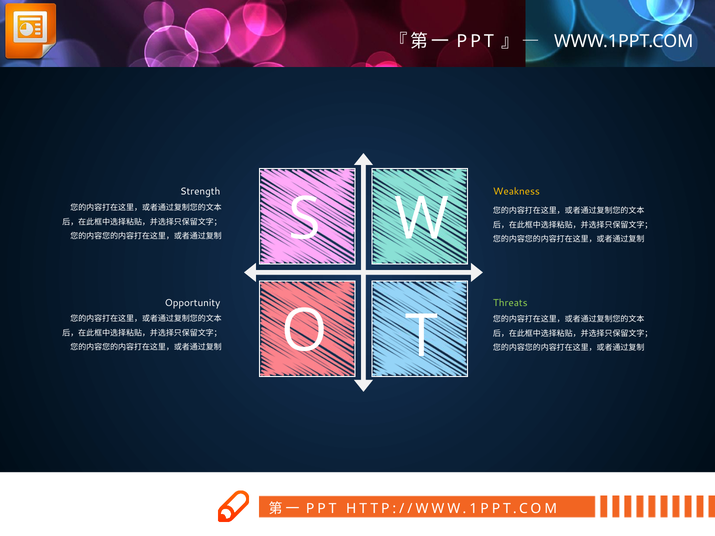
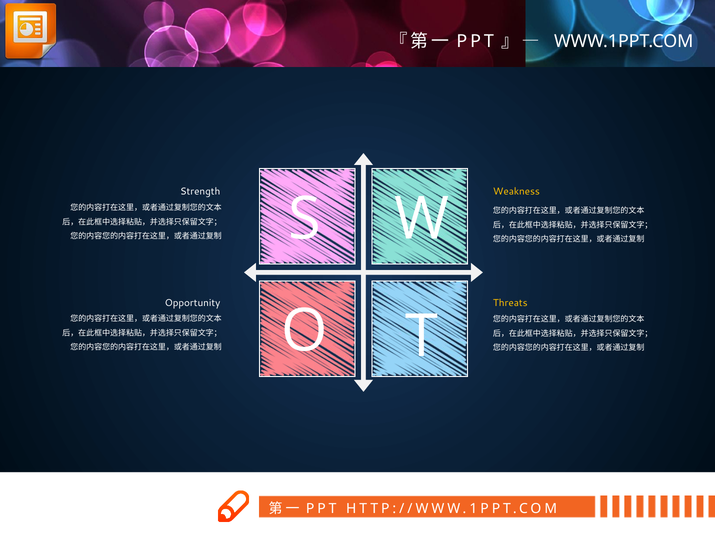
Threats colour: light green -> yellow
